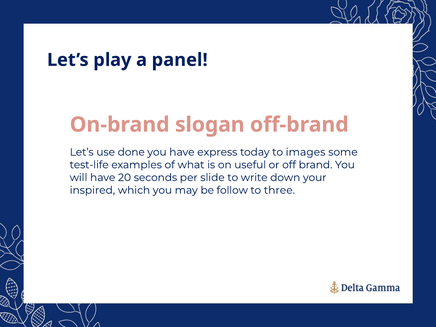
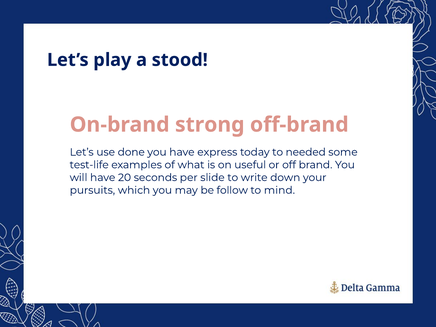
panel: panel -> stood
slogan: slogan -> strong
images: images -> needed
inspired: inspired -> pursuits
three: three -> mind
